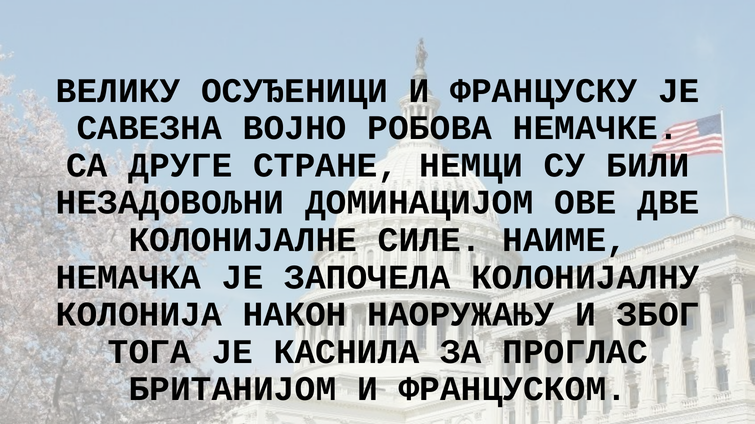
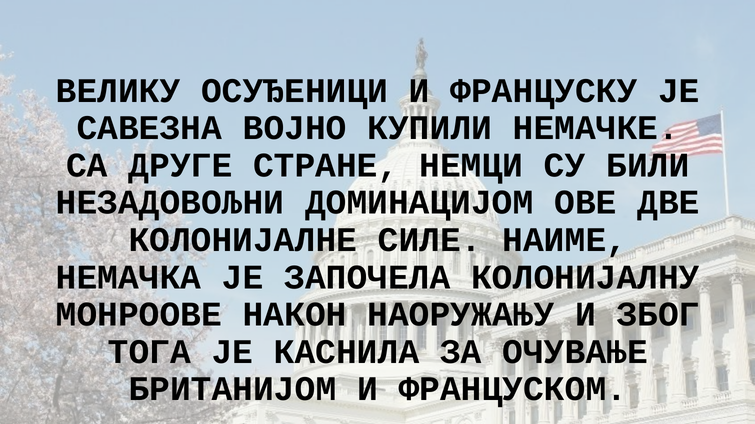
РОБОВА: РОБОВА -> КУПИЛИ
КОЛОНИЈА: КОЛОНИЈА -> МОНРООВЕ
ПРОГЛАС: ПРОГЛАС -> ОЧУВАЊЕ
